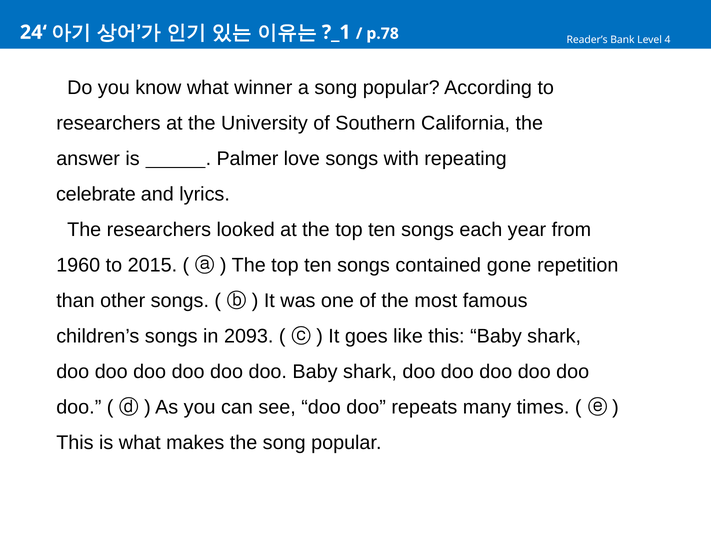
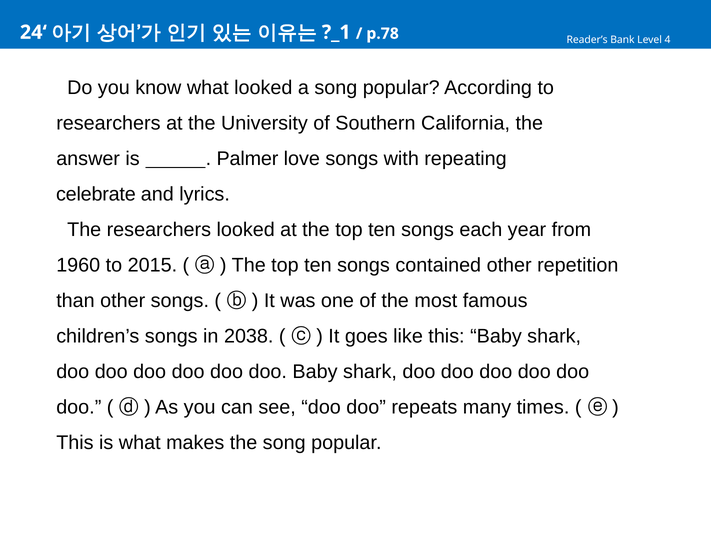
what winner: winner -> looked
contained gone: gone -> other
2093: 2093 -> 2038
